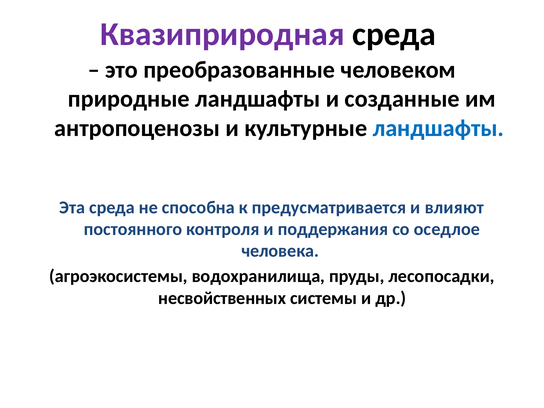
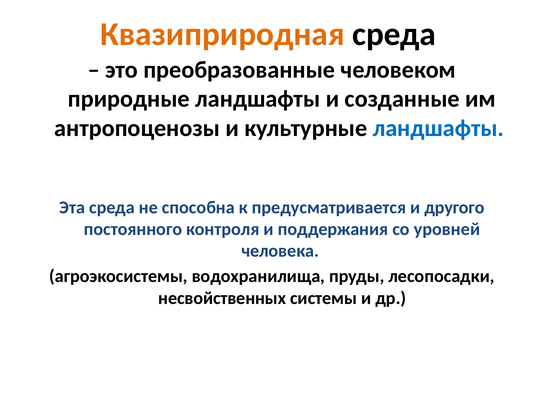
Квазиприродная colour: purple -> orange
влияют: влияют -> другого
оседлое: оседлое -> уровней
